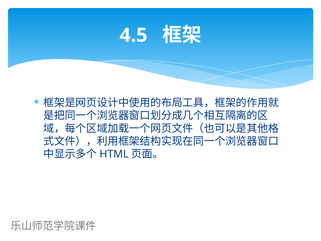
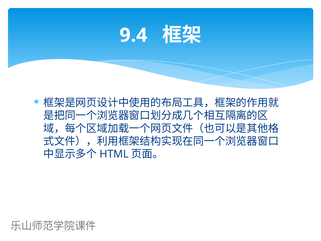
4.5: 4.5 -> 9.4
